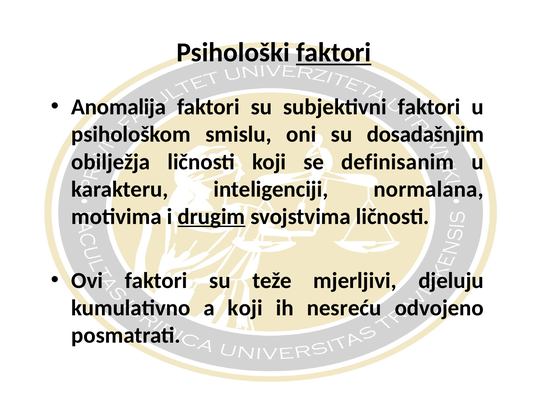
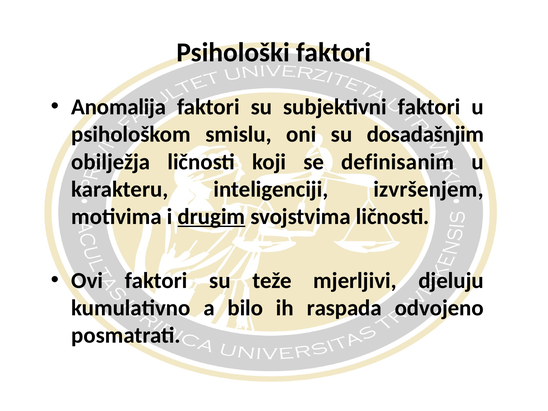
faktori at (334, 53) underline: present -> none
normalana: normalana -> izvršenjem
a koji: koji -> bilo
nesreću: nesreću -> raspada
